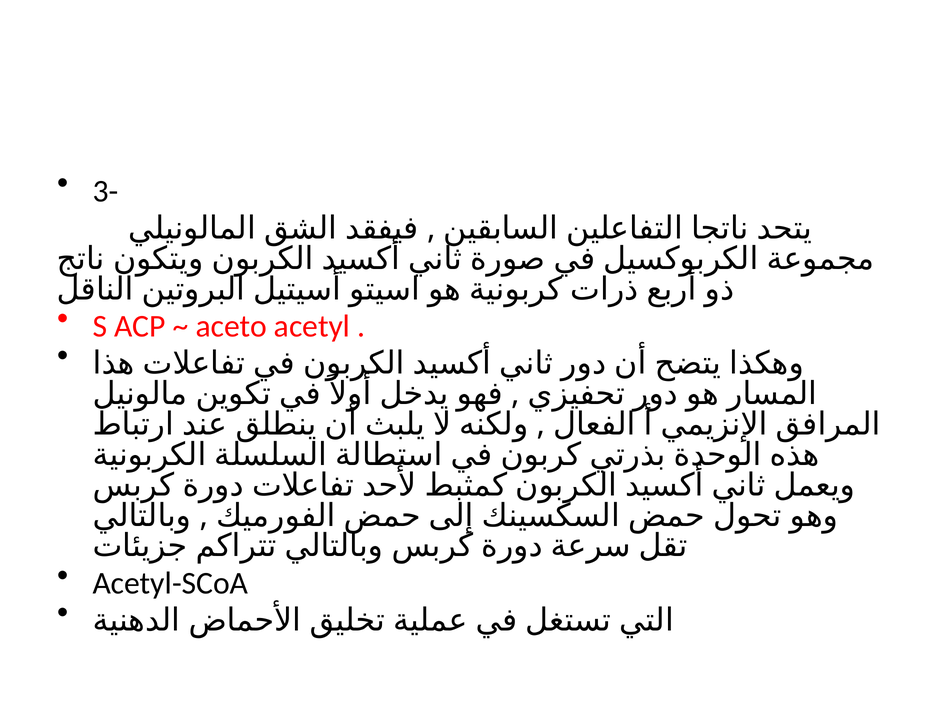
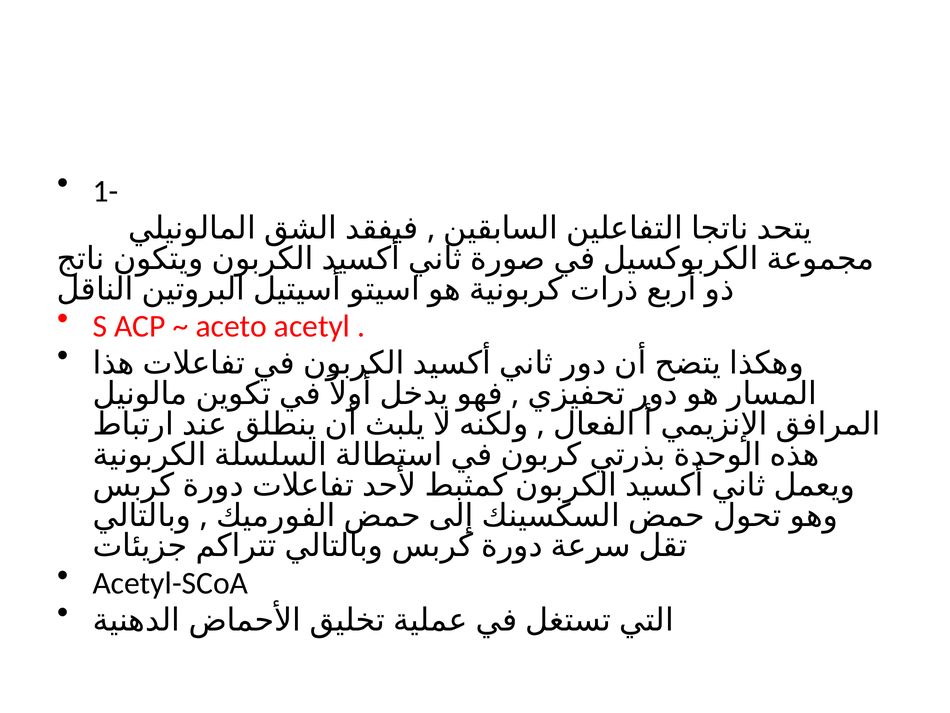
3-: 3- -> 1-
